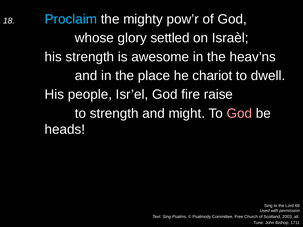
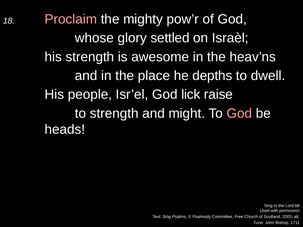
Proclaim colour: light blue -> pink
chariot: chariot -> depths
fire: fire -> lick
